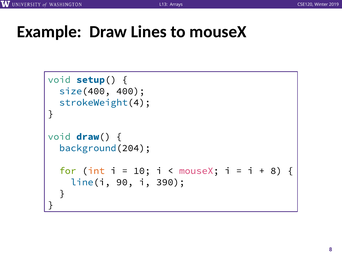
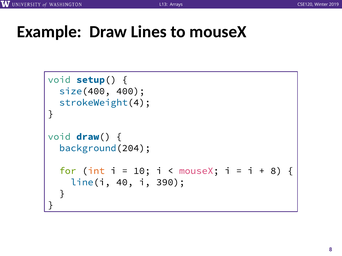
90: 90 -> 40
